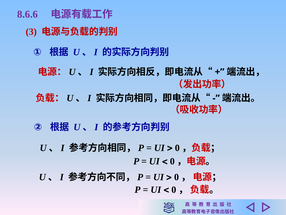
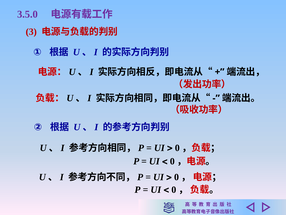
8.6.6: 8.6.6 -> 3.5.0
